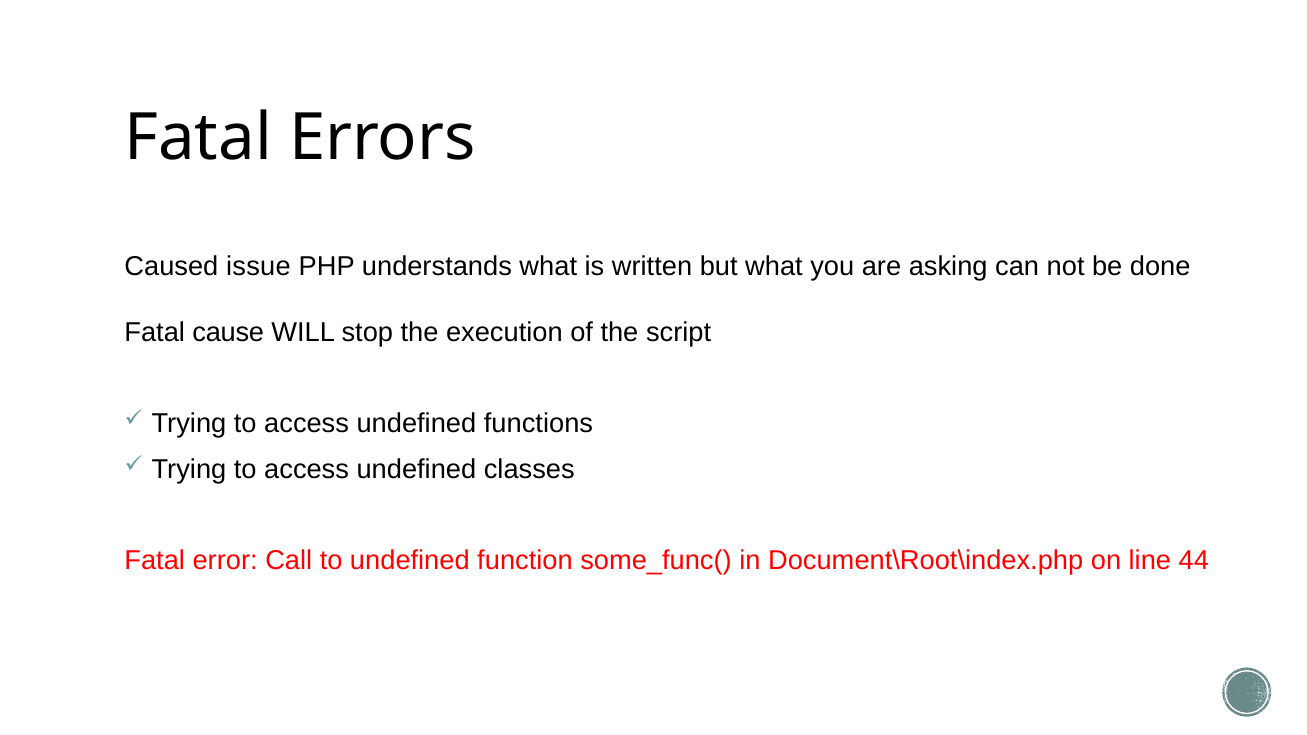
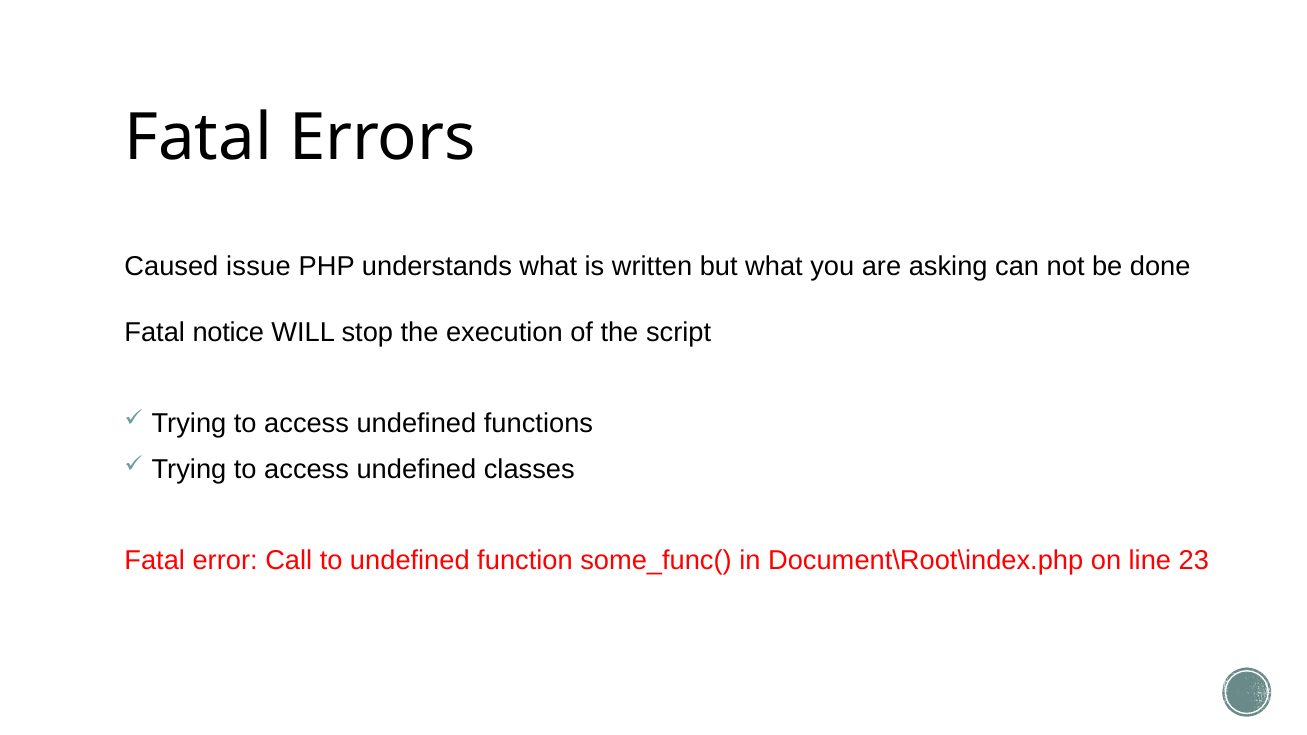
cause: cause -> notice
44: 44 -> 23
